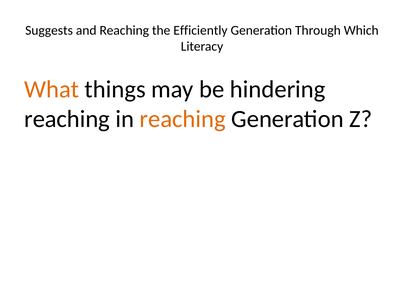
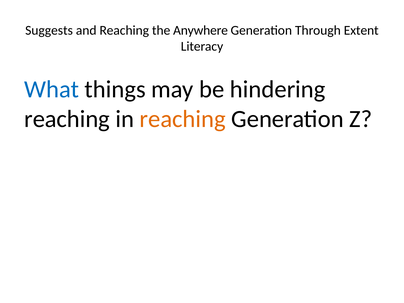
Efficiently: Efficiently -> Anywhere
Which: Which -> Extent
What colour: orange -> blue
